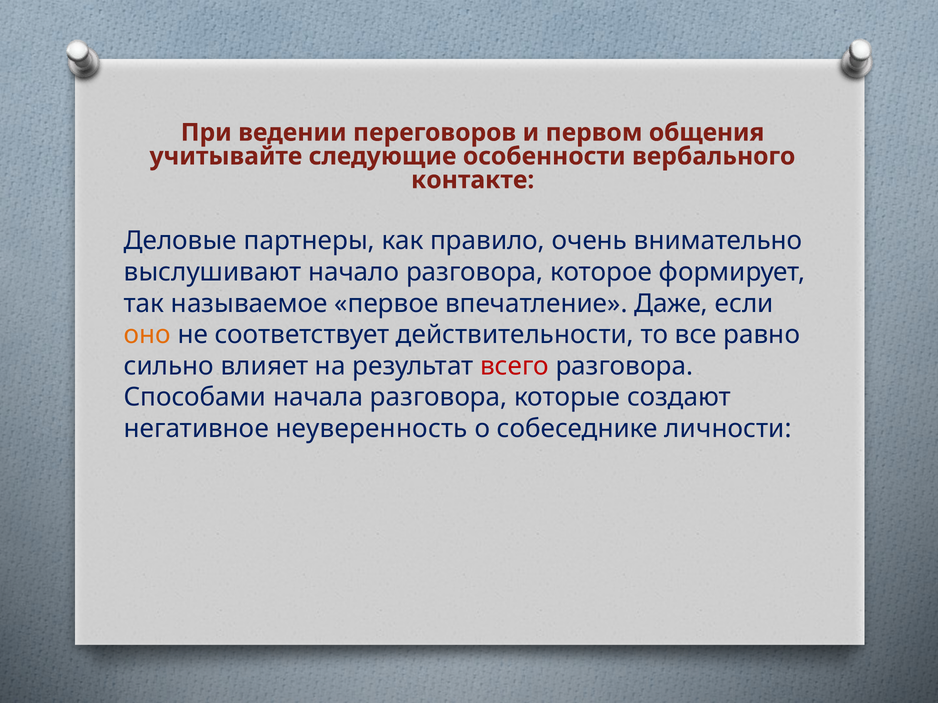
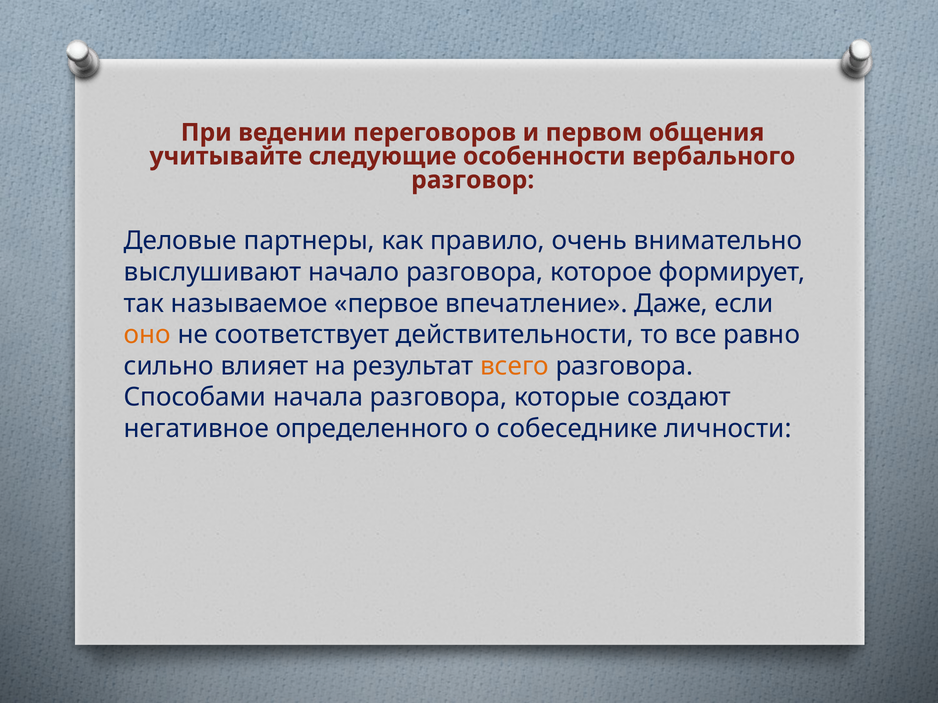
контакте: контакте -> разговор
всего colour: red -> orange
неуверенность: неуверенность -> определенного
